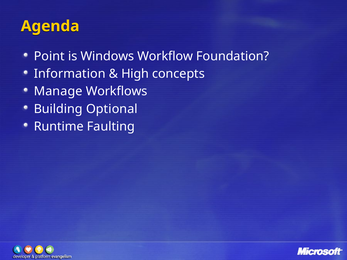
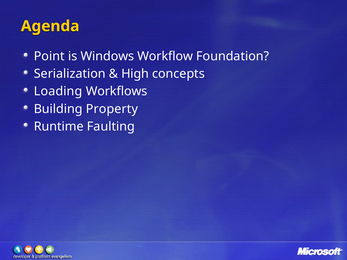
Information: Information -> Serialization
Manage: Manage -> Loading
Optional: Optional -> Property
